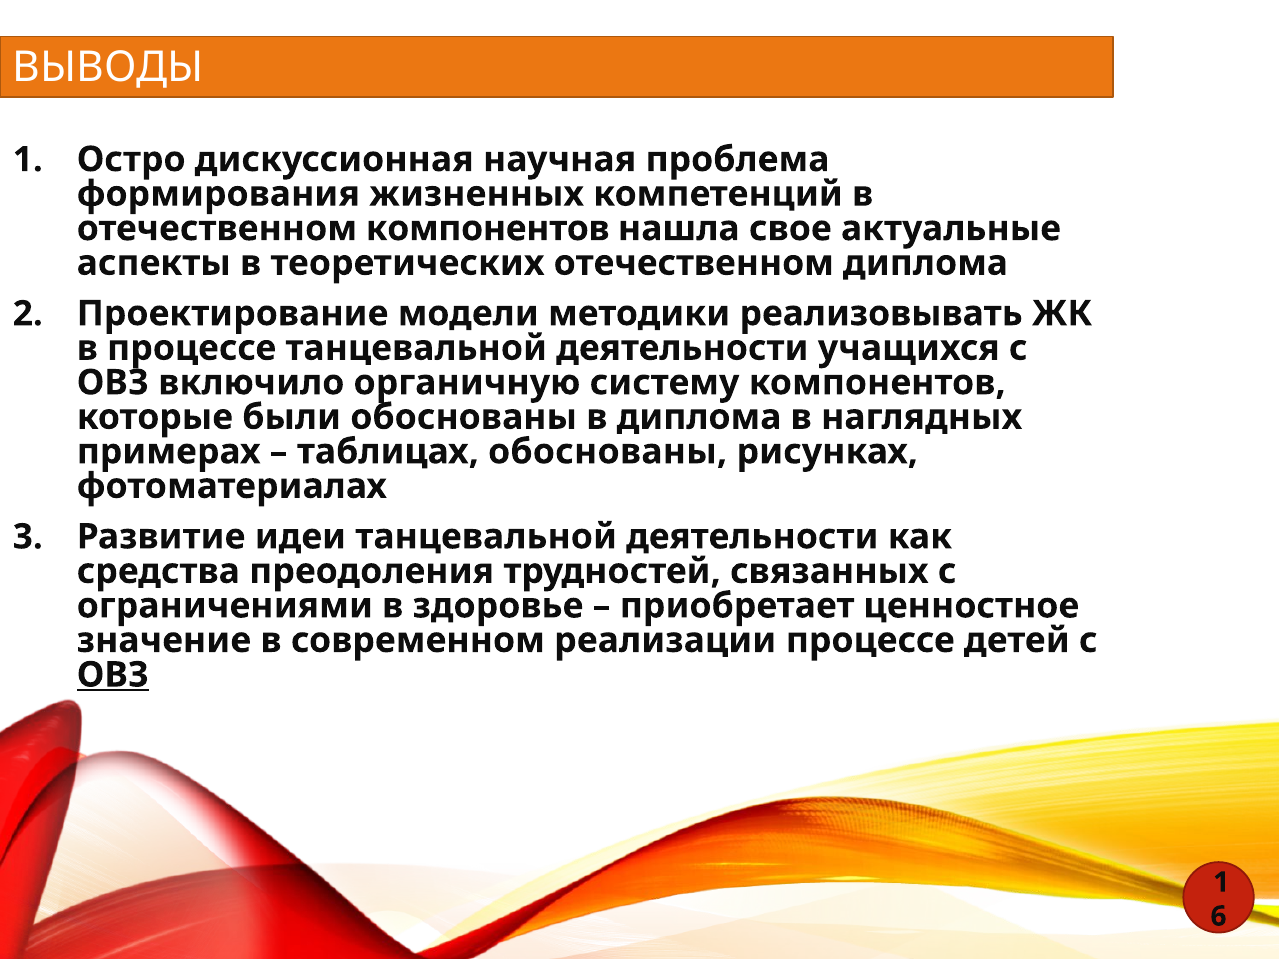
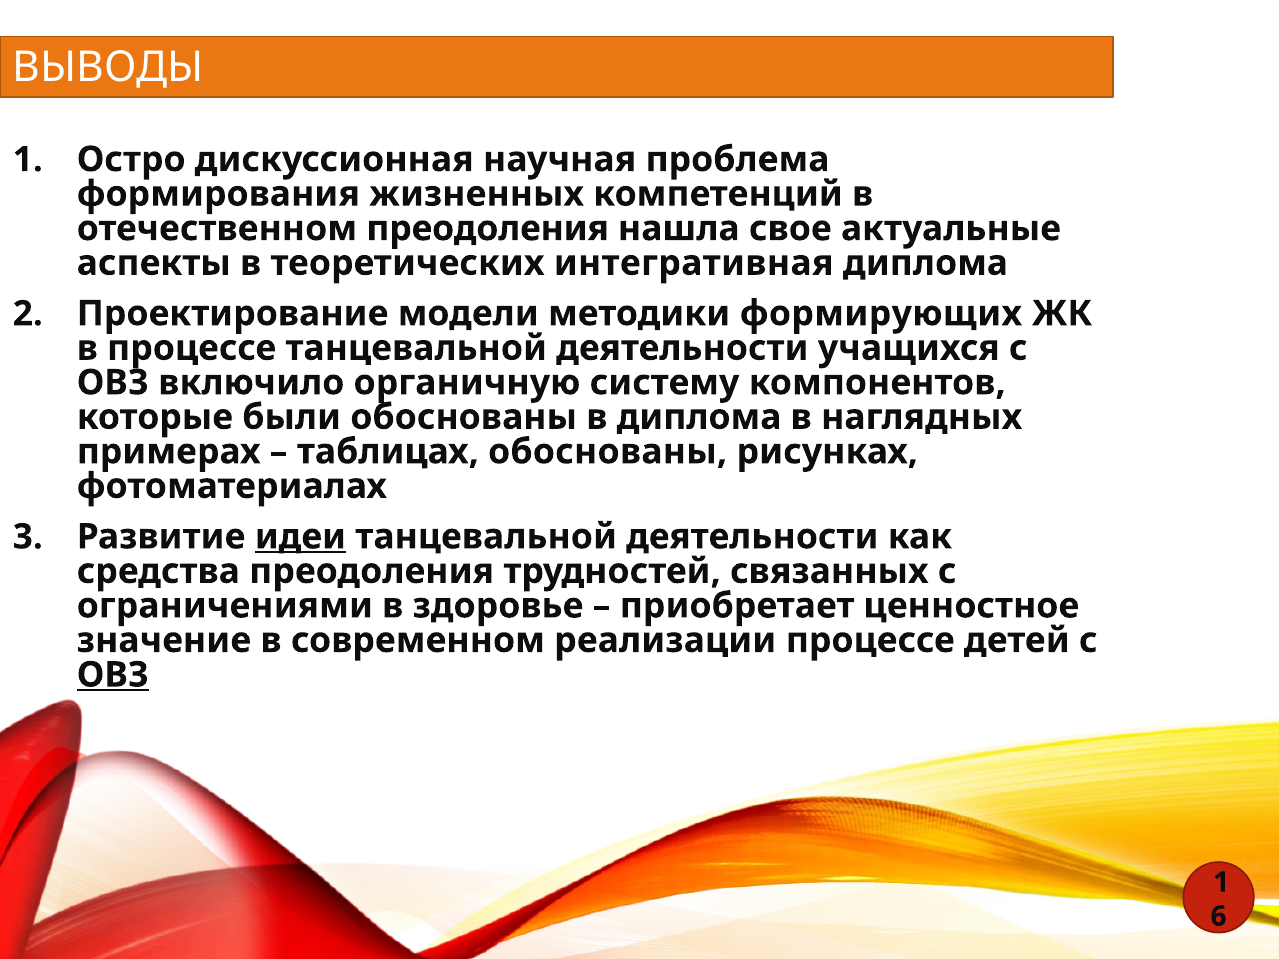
отечественном компонентов: компонентов -> преодоления
теоретических отечественном: отечественном -> интегративная
реализовывать: реализовывать -> формирующих
идеи underline: none -> present
